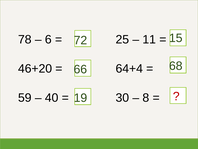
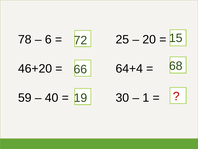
11: 11 -> 20
8: 8 -> 1
